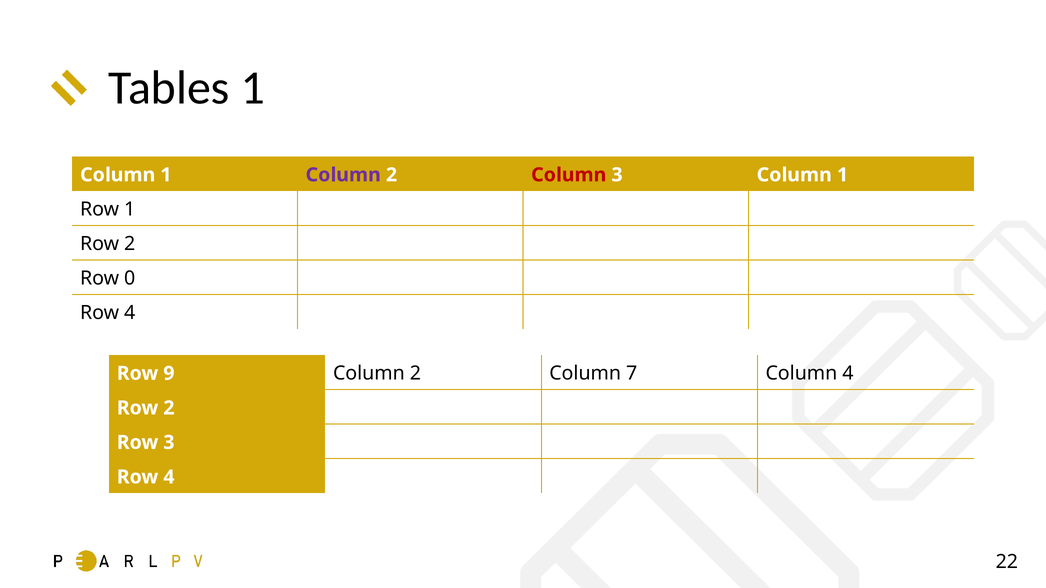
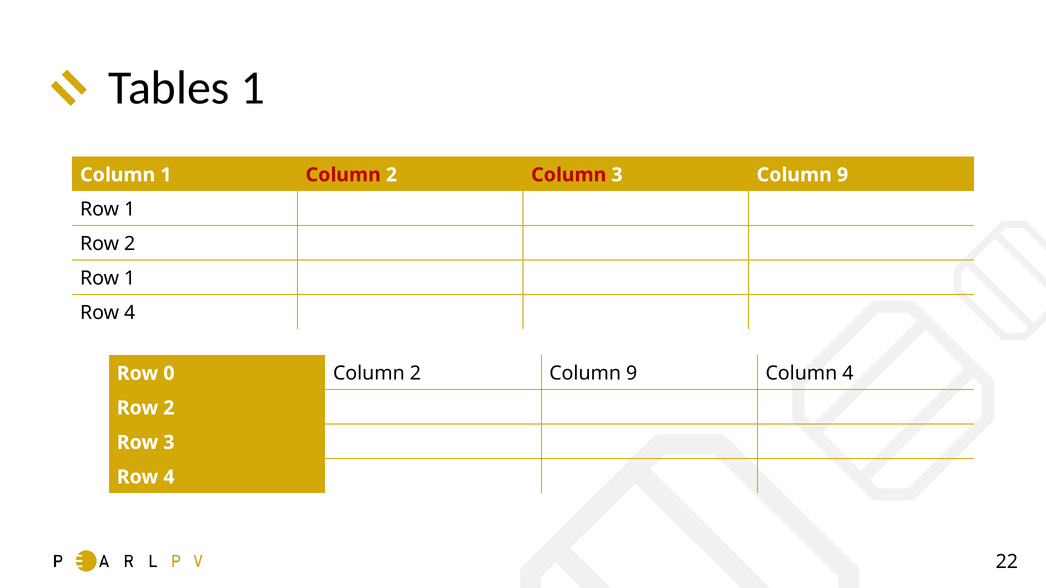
Column at (343, 175) colour: purple -> red
3 Column 1: 1 -> 9
0 at (130, 279): 0 -> 1
9: 9 -> 0
2 Column 7: 7 -> 9
